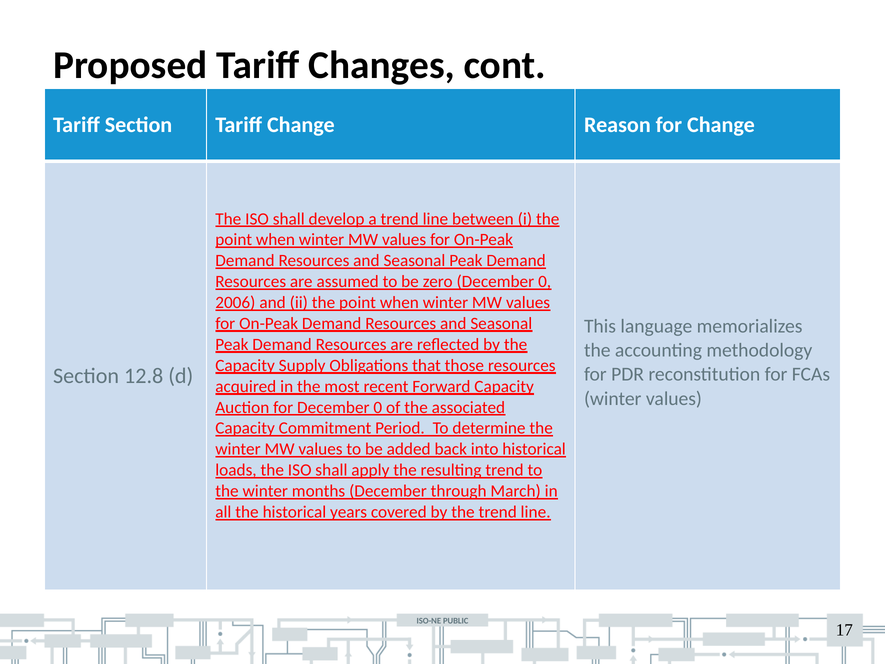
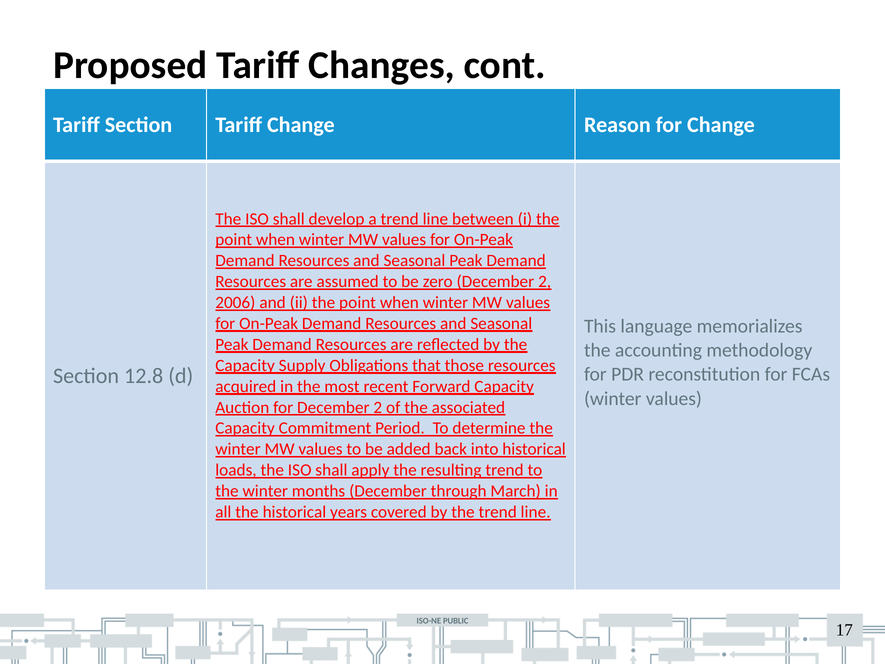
zero December 0: 0 -> 2
for December 0: 0 -> 2
